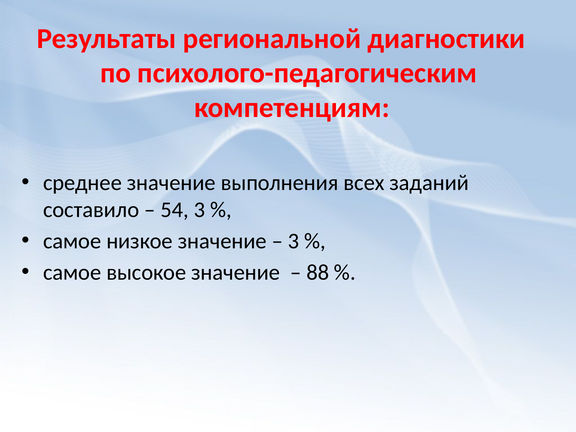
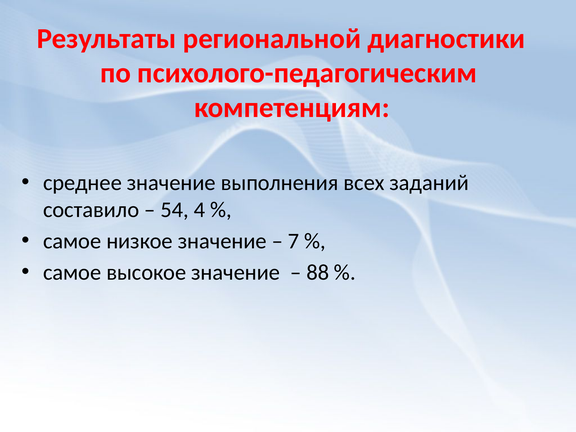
54 3: 3 -> 4
3 at (294, 241): 3 -> 7
